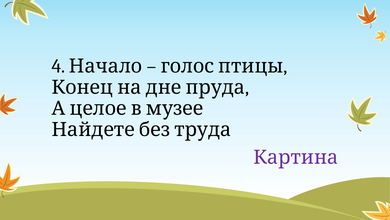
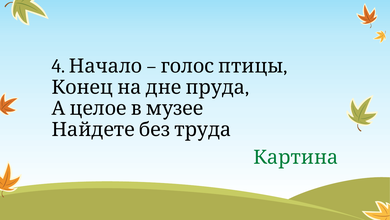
Картина colour: purple -> green
